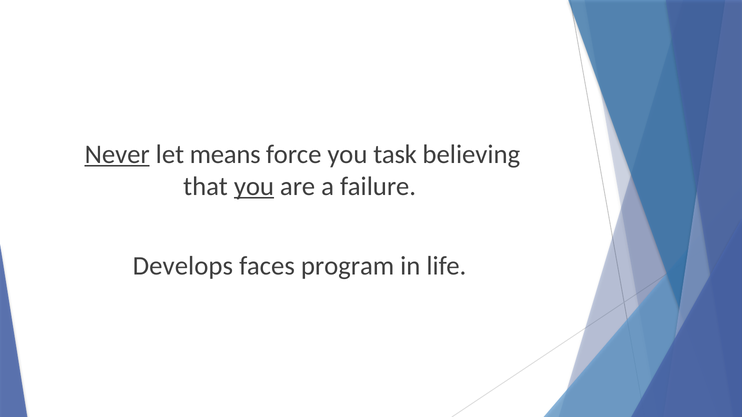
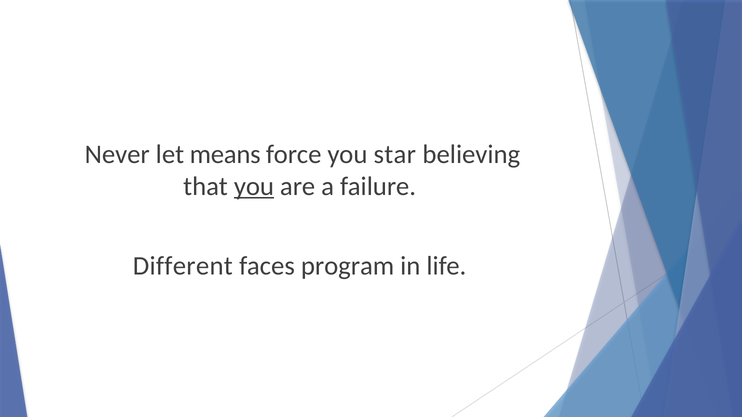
Never underline: present -> none
task: task -> star
Develops: Develops -> Different
